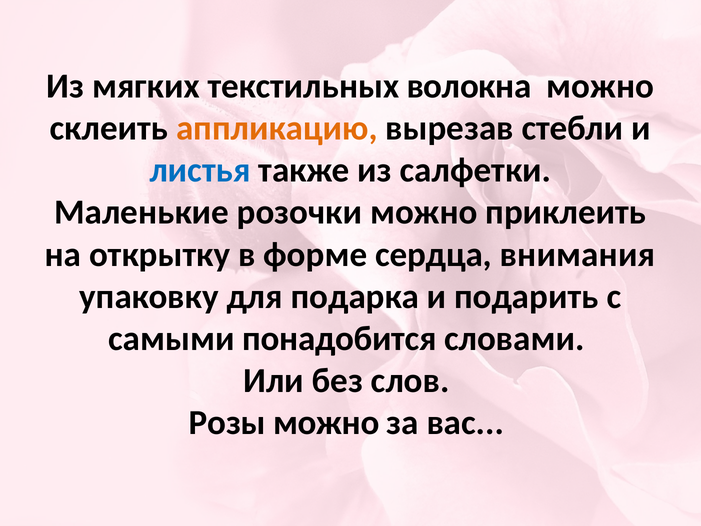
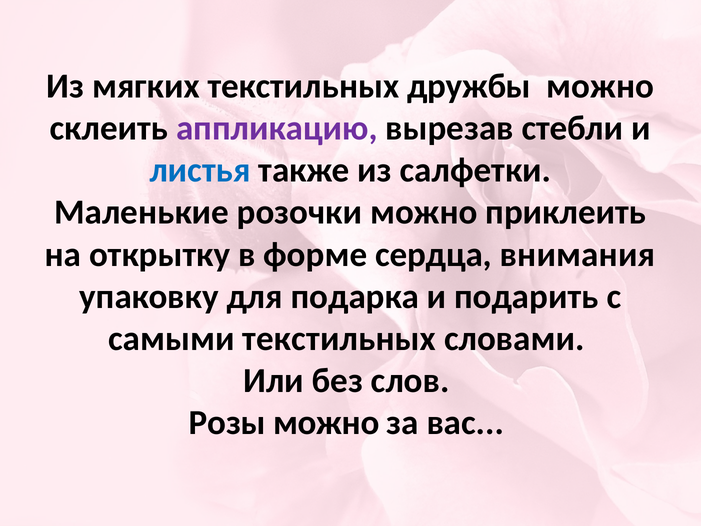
волокна: волокна -> дружбы
аппликацию colour: orange -> purple
самыми понадобится: понадобится -> текстильных
